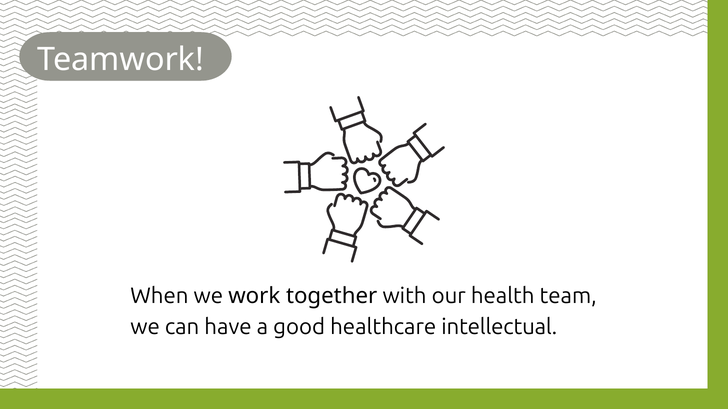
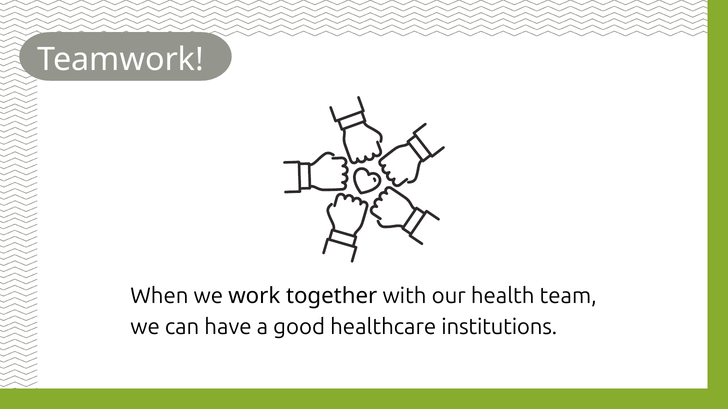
intellectual: intellectual -> institutions
